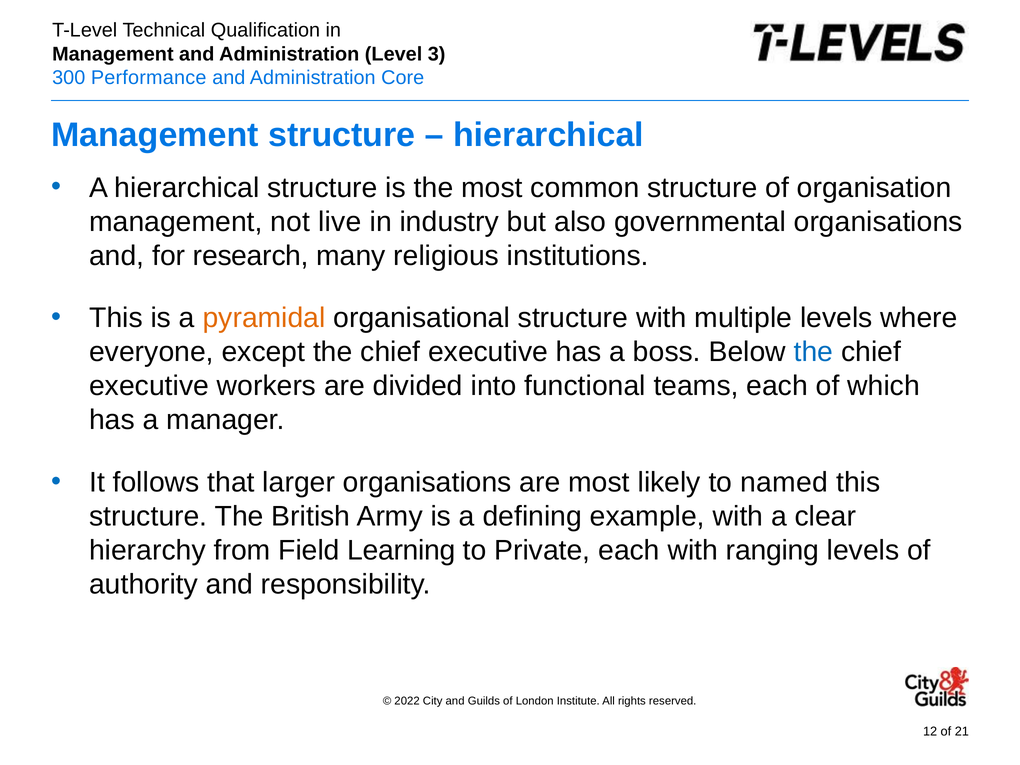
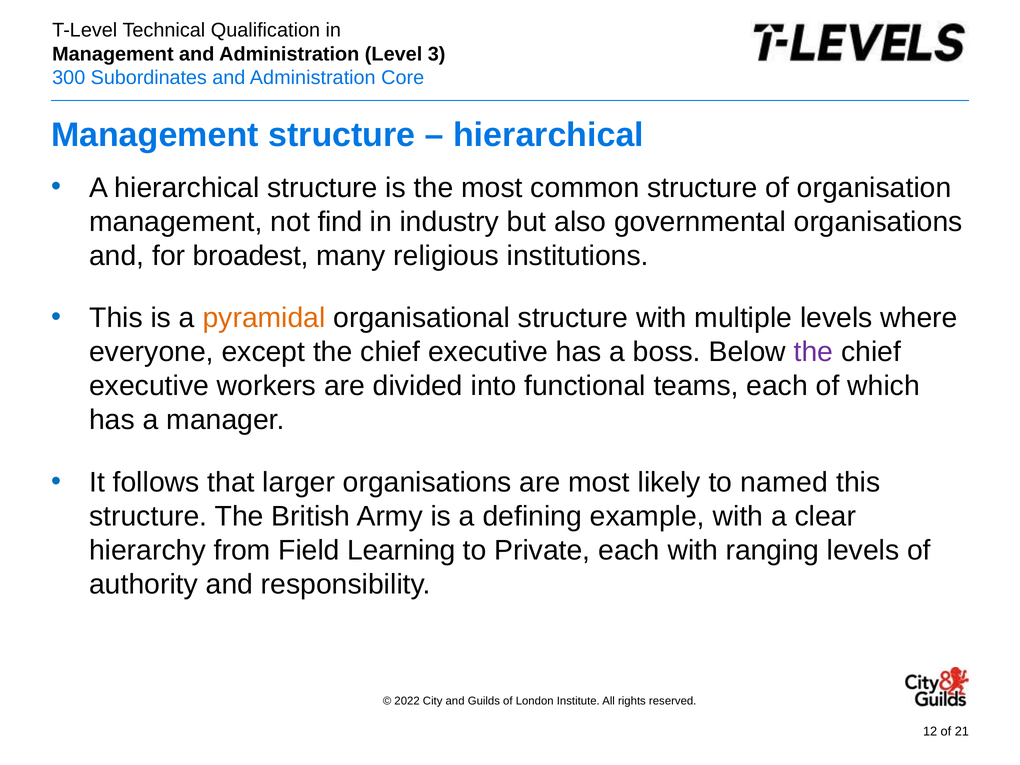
Performance: Performance -> Subordinates
live: live -> find
research: research -> broadest
the at (814, 352) colour: blue -> purple
